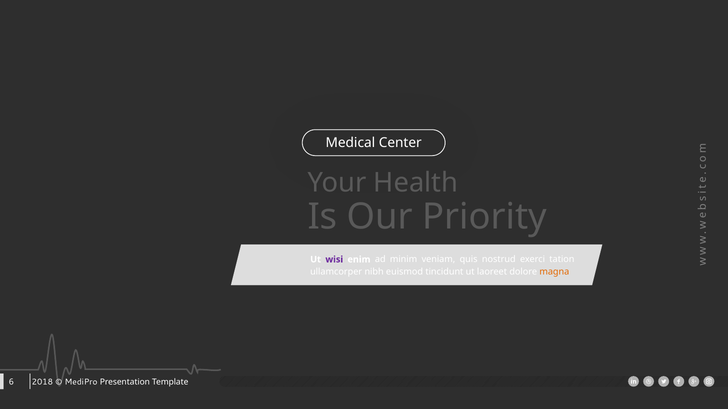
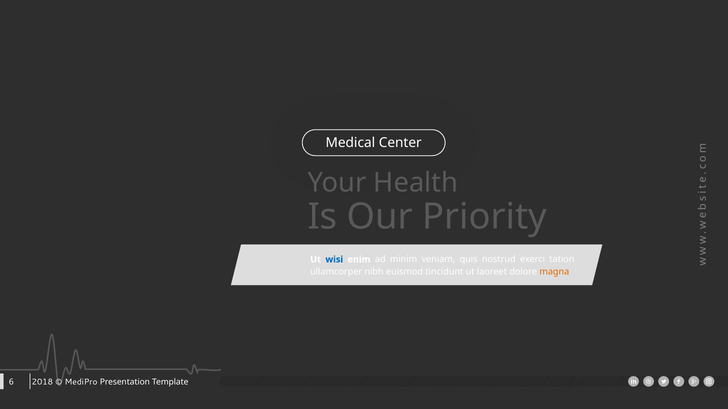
wisi colour: purple -> blue
